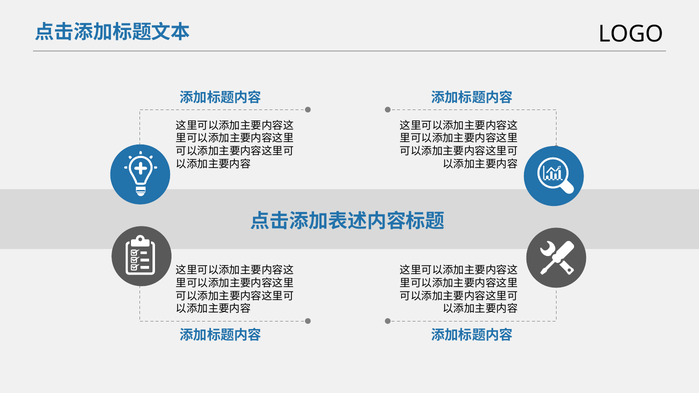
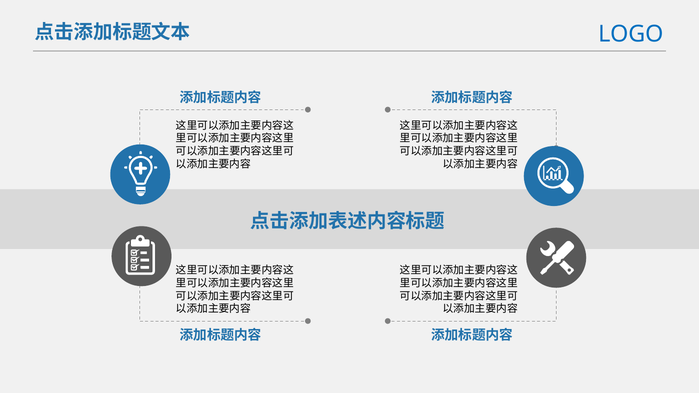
LOGO colour: black -> blue
